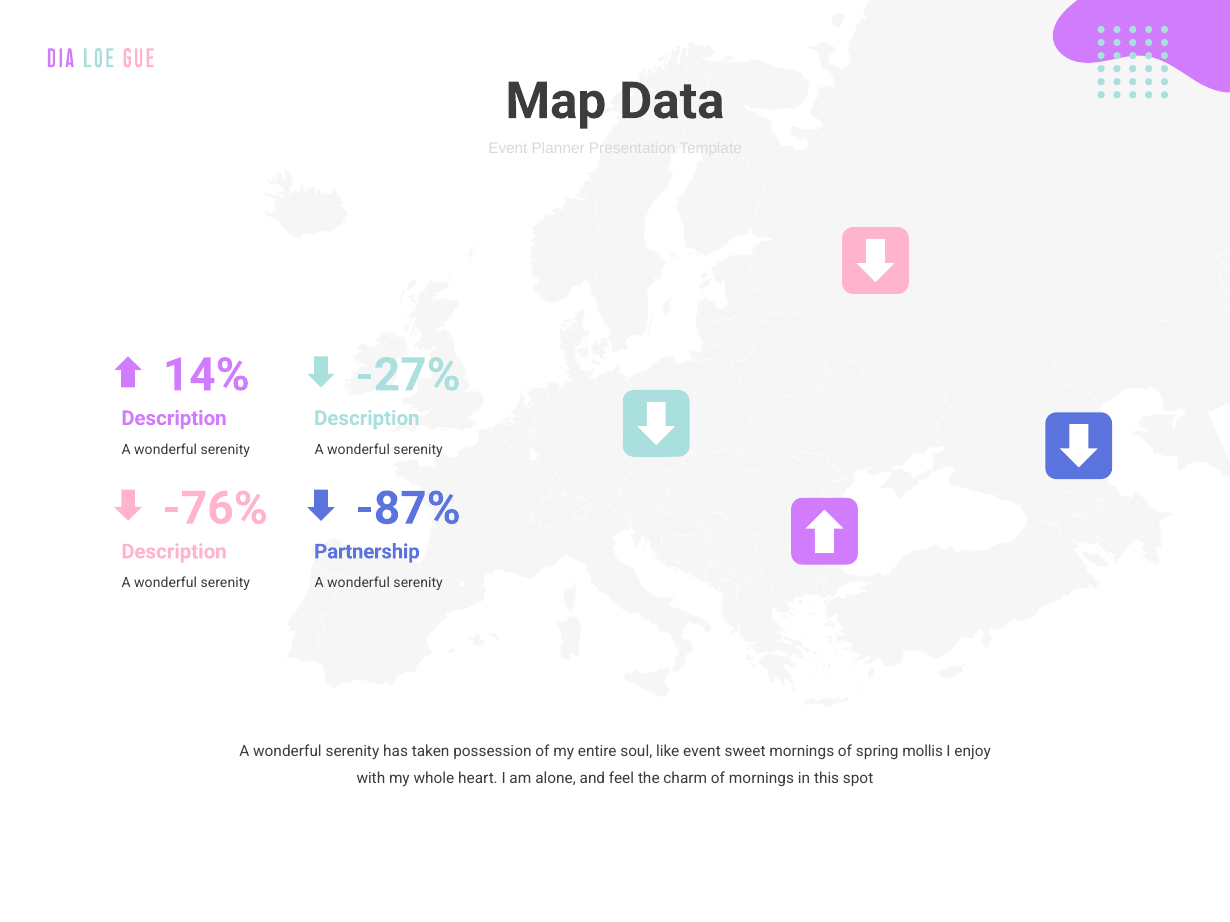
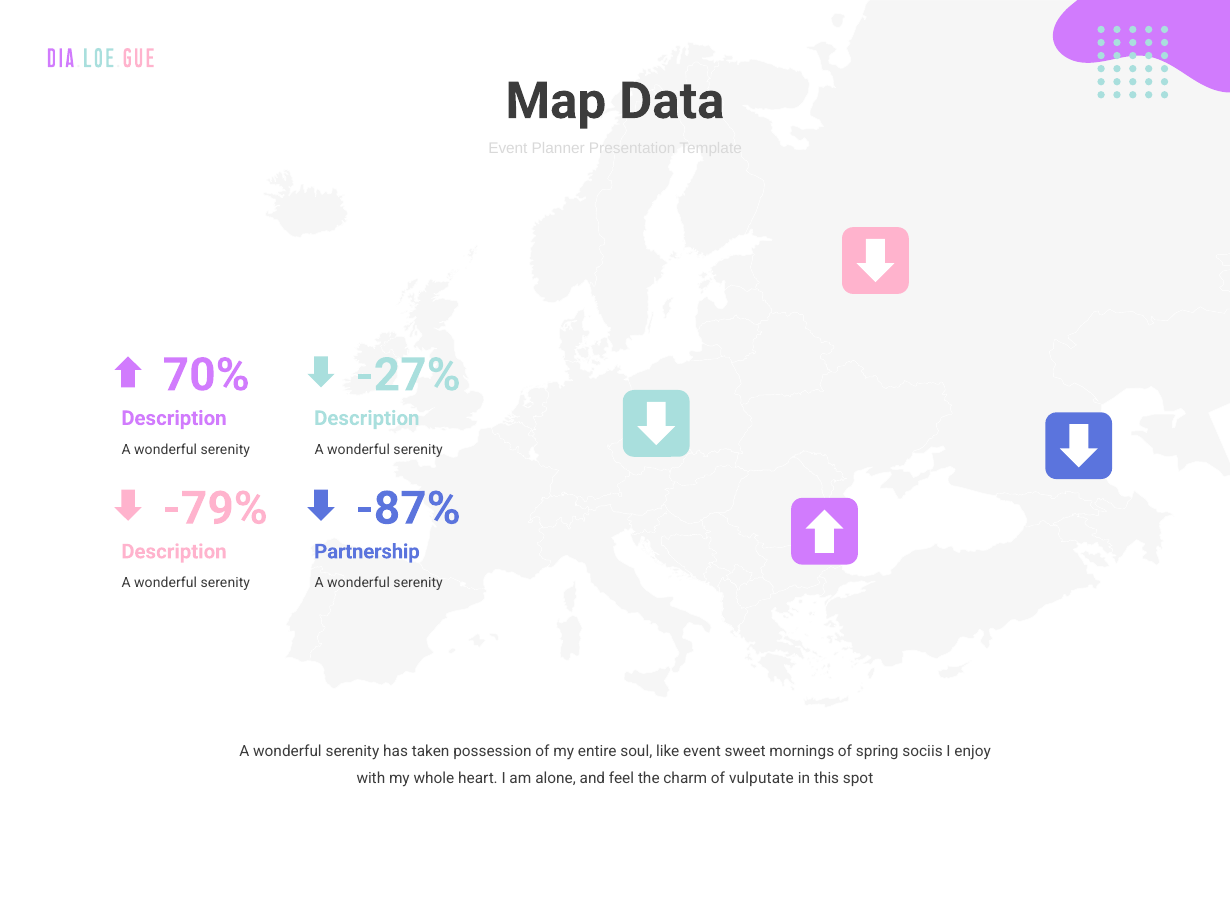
14%: 14% -> 70%
-76%: -76% -> -79%
mollis: mollis -> sociis
of mornings: mornings -> vulputate
